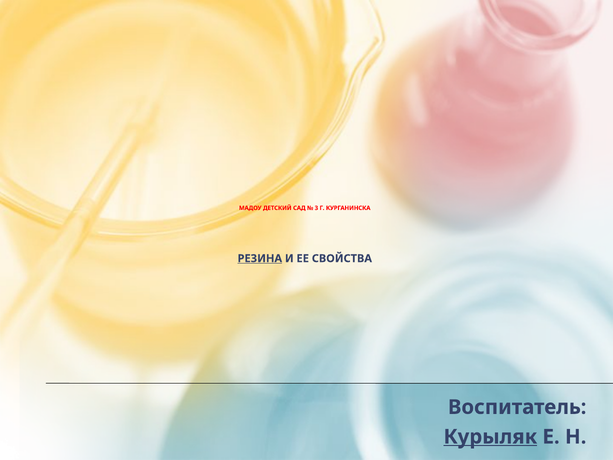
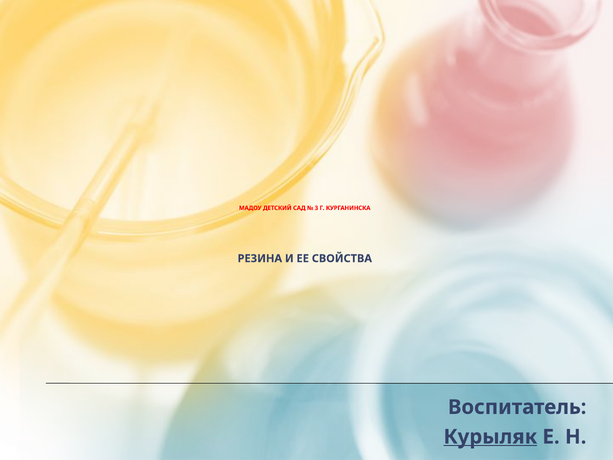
РЕЗИНА underline: present -> none
